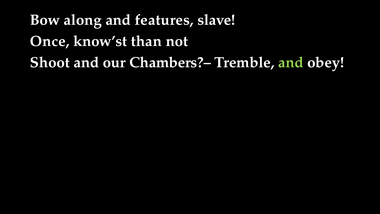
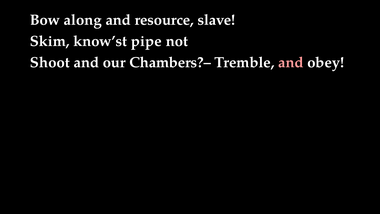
features: features -> resource
Once: Once -> Skim
than: than -> pipe
and at (291, 62) colour: light green -> pink
